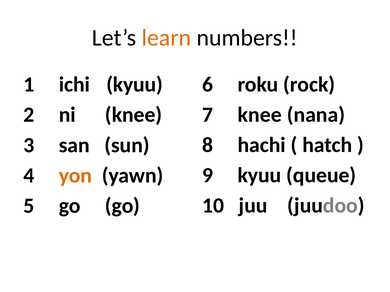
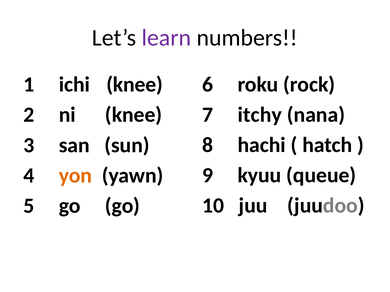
learn colour: orange -> purple
ichi kyuu: kyuu -> knee
7 knee: knee -> itchy
